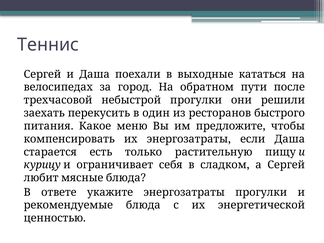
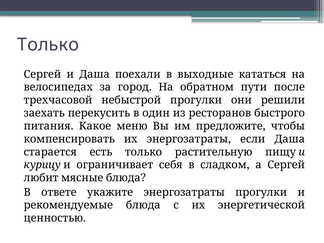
Теннис at (48, 45): Теннис -> Только
